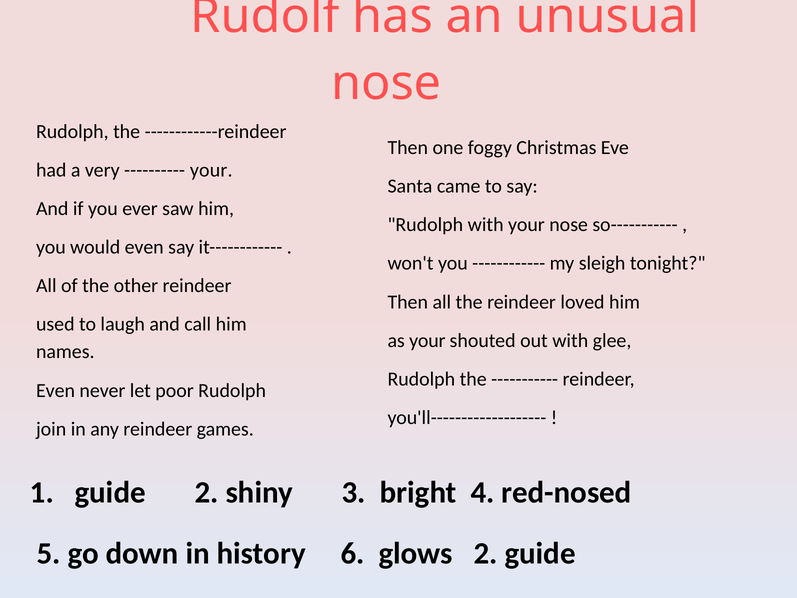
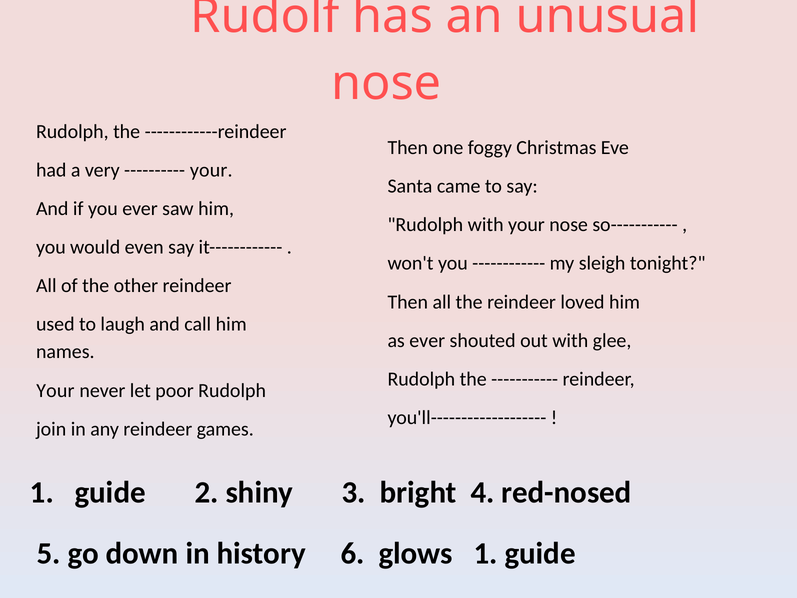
as your: your -> ever
Even at (55, 390): Even -> Your
glows 2: 2 -> 1
